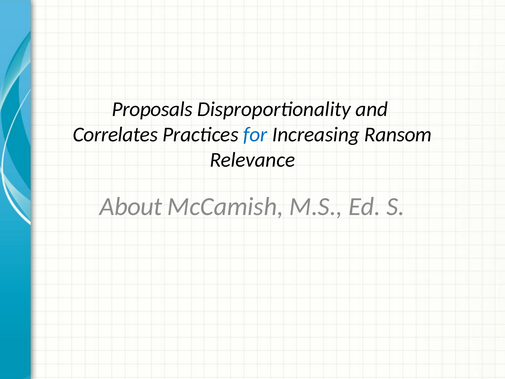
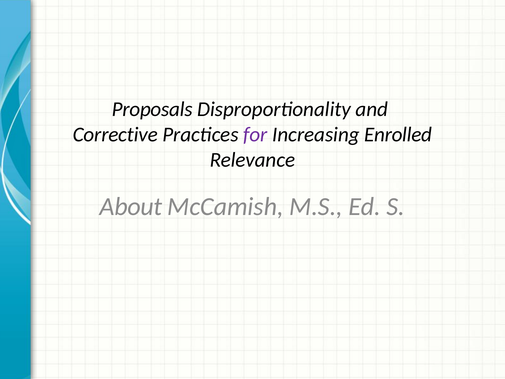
Correlates: Correlates -> Corrective
for colour: blue -> purple
Ransom: Ransom -> Enrolled
